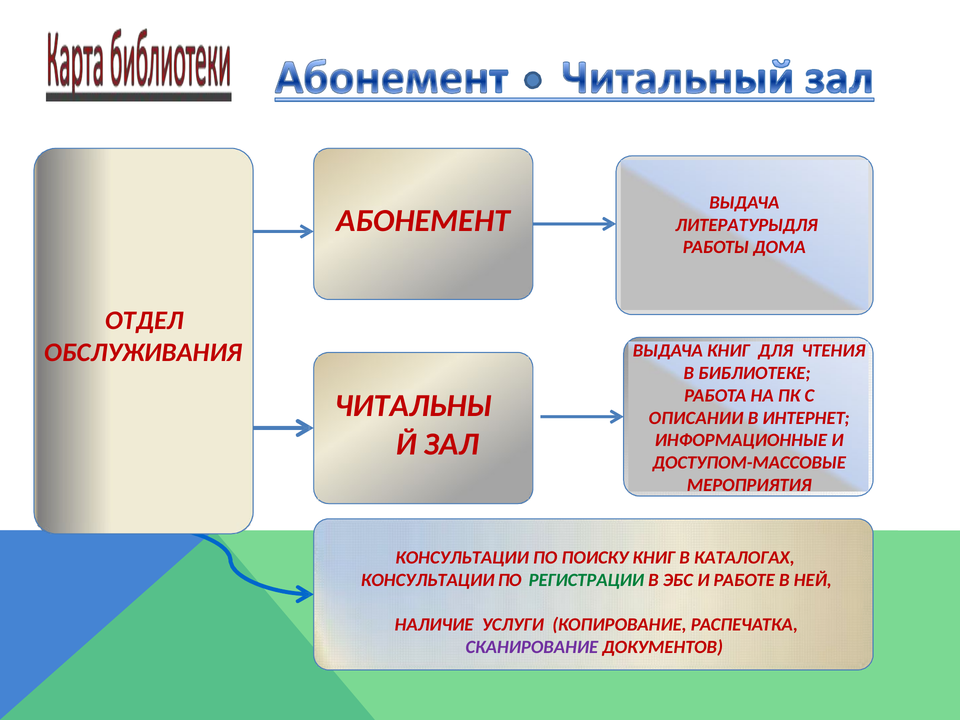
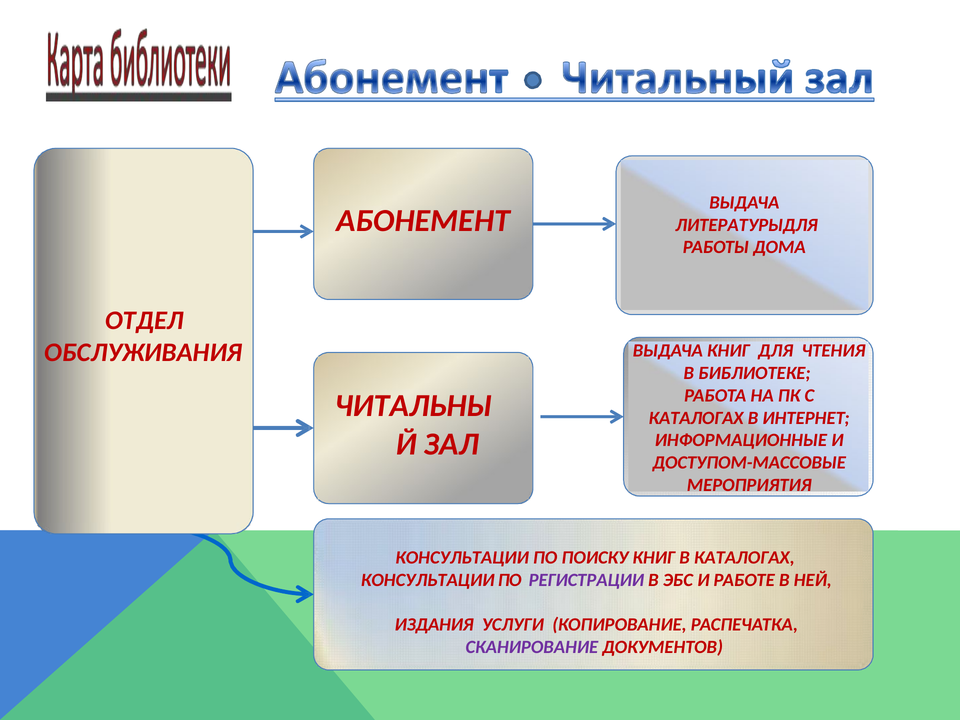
ОПИСАНИИ at (696, 418): ОПИСАНИИ -> КАТАЛОГАХ
РЕГИСТРАЦИИ colour: green -> purple
НАЛИЧИЕ: НАЛИЧИЕ -> ИЗДАНИЯ
